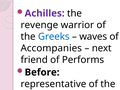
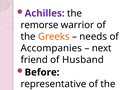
revenge: revenge -> remorse
Greeks colour: blue -> orange
waves: waves -> needs
Performs: Performs -> Husband
